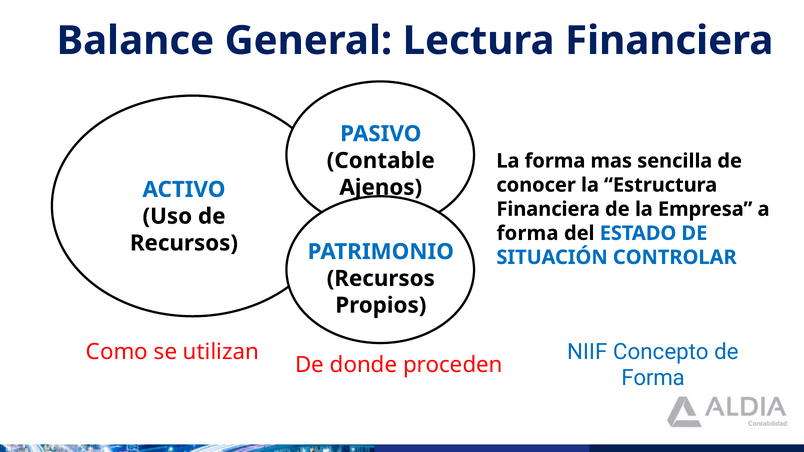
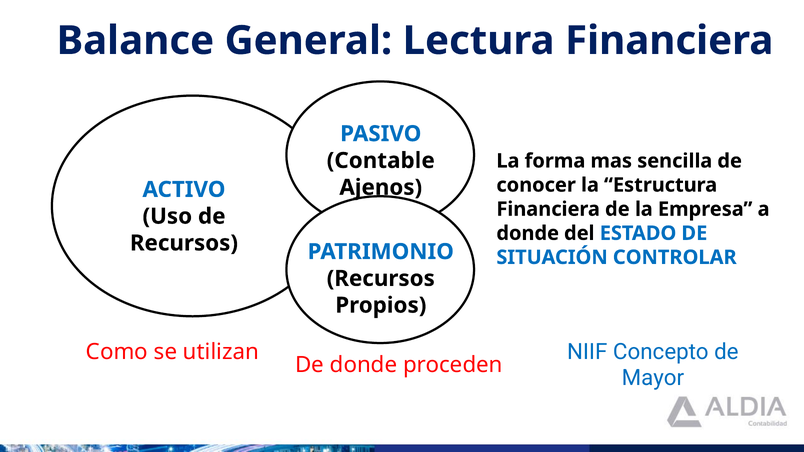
forma at (528, 233): forma -> donde
Forma at (653, 378): Forma -> Mayor
